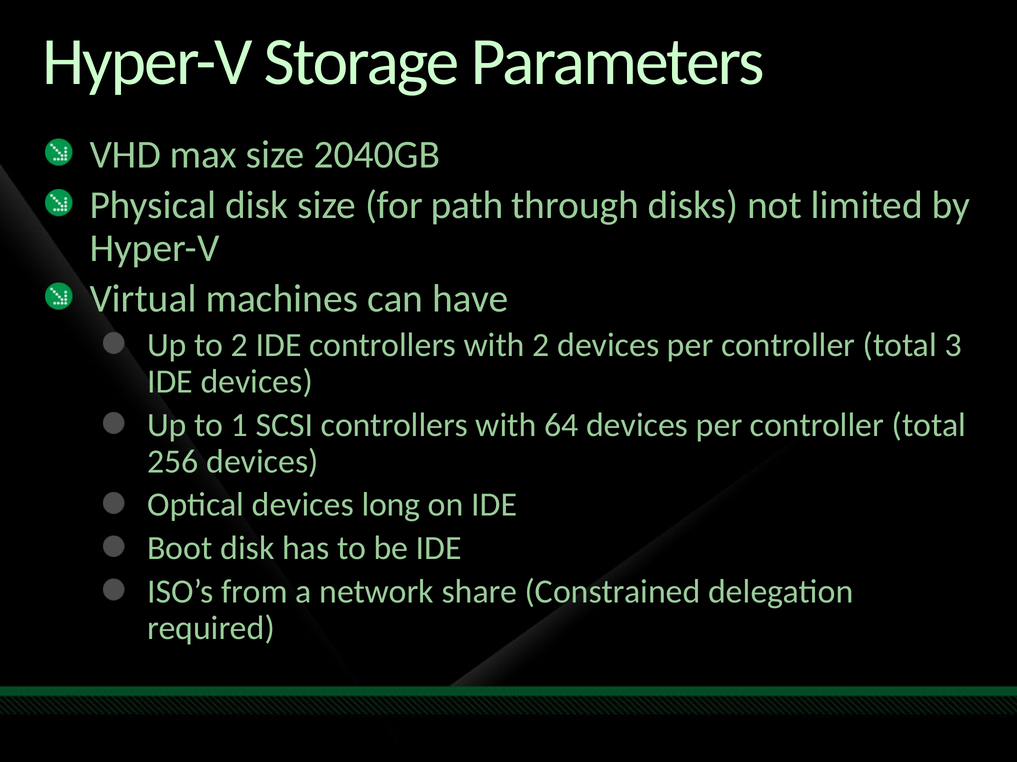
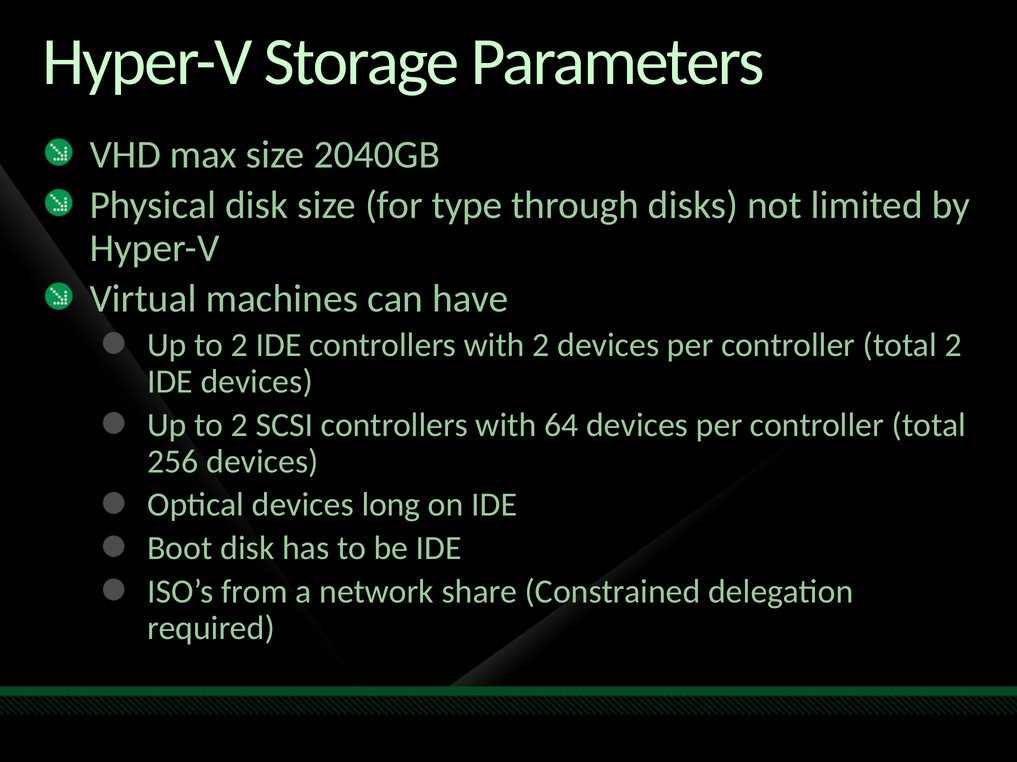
path: path -> type
total 3: 3 -> 2
1 at (239, 425): 1 -> 2
